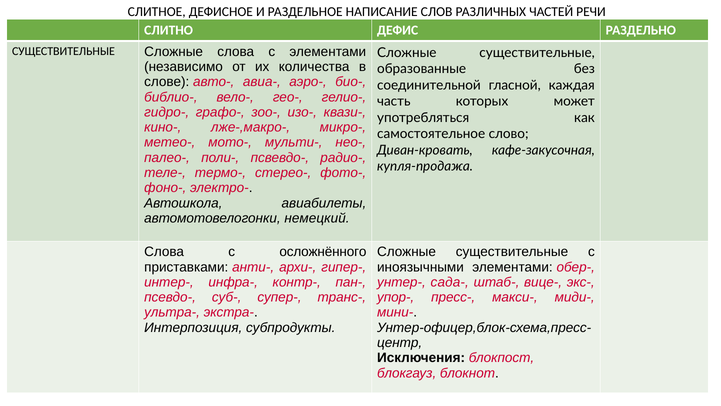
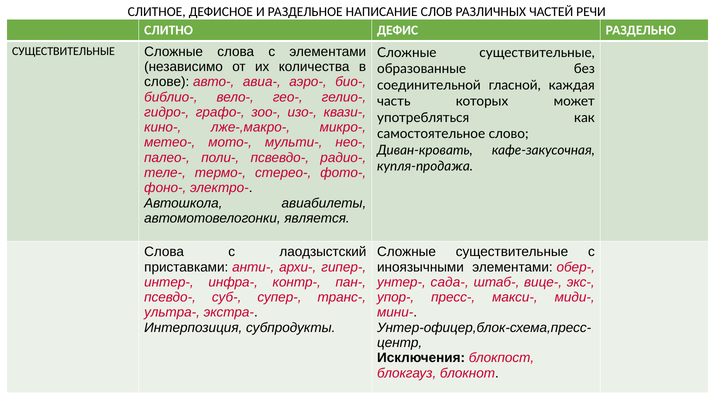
немецкий: немецкий -> является
осложнённого: осложнённого -> лаодзыстский
